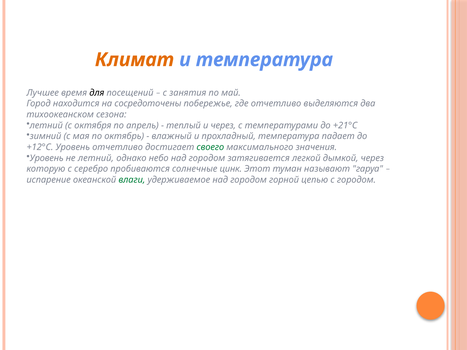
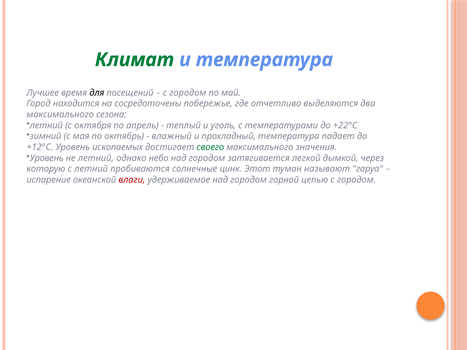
Климат colour: orange -> green
занятия at (188, 93): занятия -> городом
тихоокеанском at (60, 115): тихоокеанском -> максимального
и через: через -> уголь
+21°C: +21°C -> +22°C
Уровень отчетливо: отчетливо -> ископаемых
с серебро: серебро -> летний
влаги colour: green -> red
